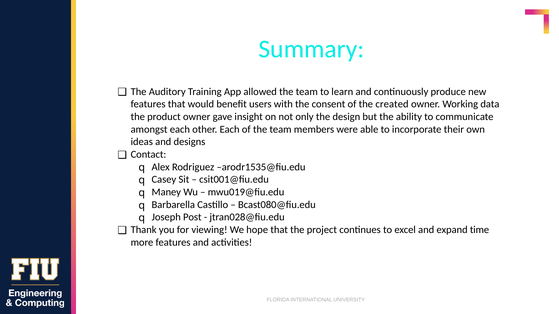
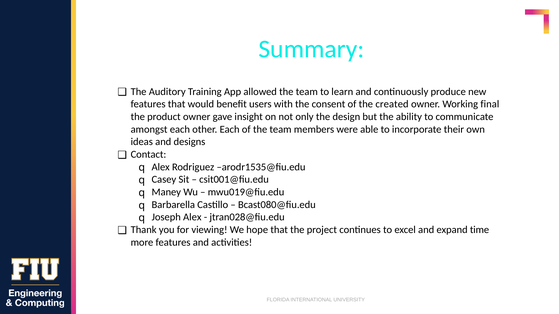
data: data -> final
Joseph Post: Post -> Alex
